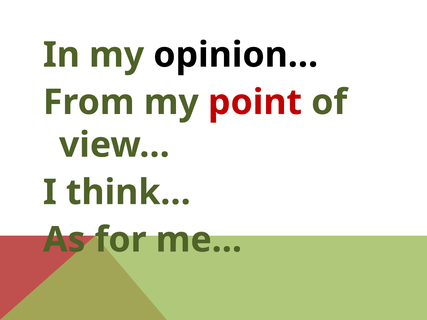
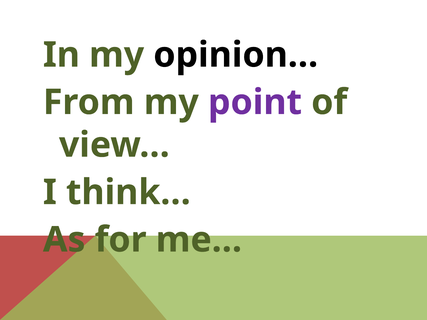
point colour: red -> purple
